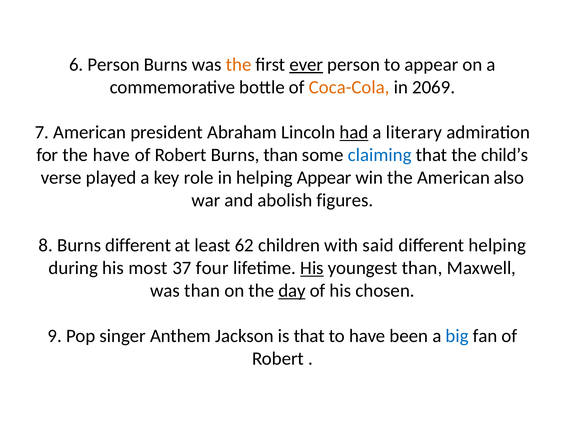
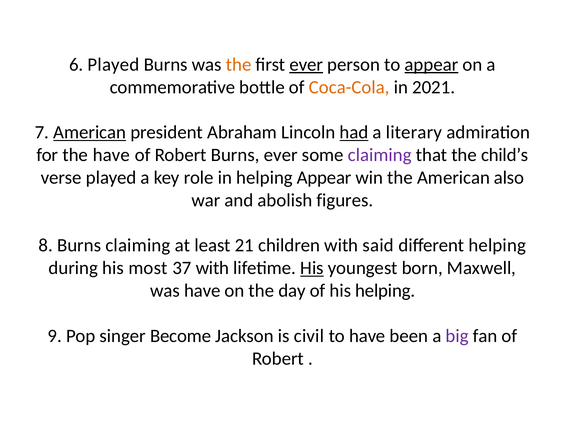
6 Person: Person -> Played
appear at (431, 64) underline: none -> present
2069: 2069 -> 2021
American at (90, 132) underline: none -> present
Burns than: than -> ever
claiming at (380, 155) colour: blue -> purple
Burns different: different -> claiming
62: 62 -> 21
37 four: four -> with
youngest than: than -> born
was than: than -> have
day underline: present -> none
his chosen: chosen -> helping
Anthem: Anthem -> Become
is that: that -> civil
big colour: blue -> purple
